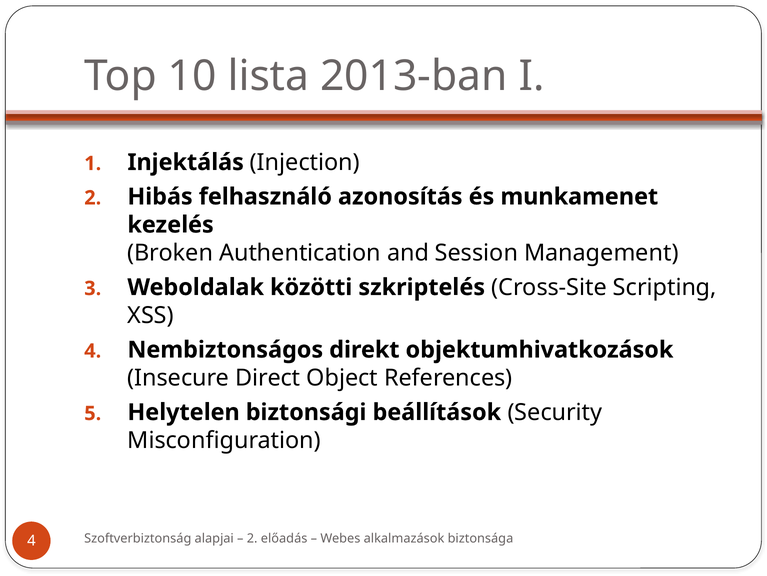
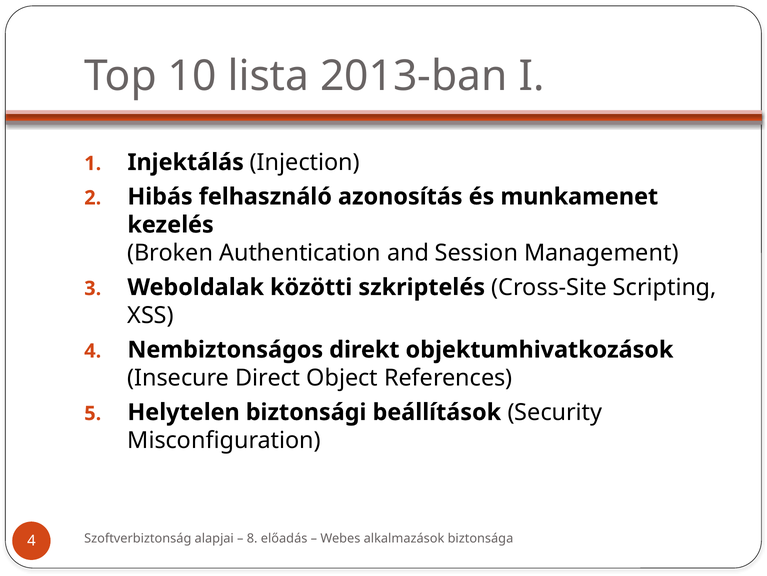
2 at (252, 538): 2 -> 8
